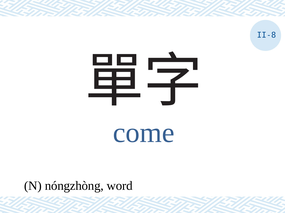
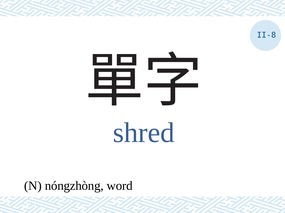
come: come -> shred
